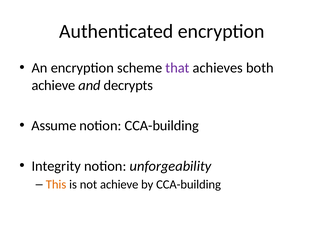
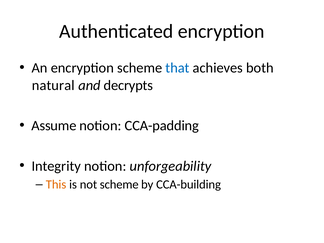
that colour: purple -> blue
achieve at (53, 85): achieve -> natural
notion CCA-building: CCA-building -> CCA-padding
not achieve: achieve -> scheme
